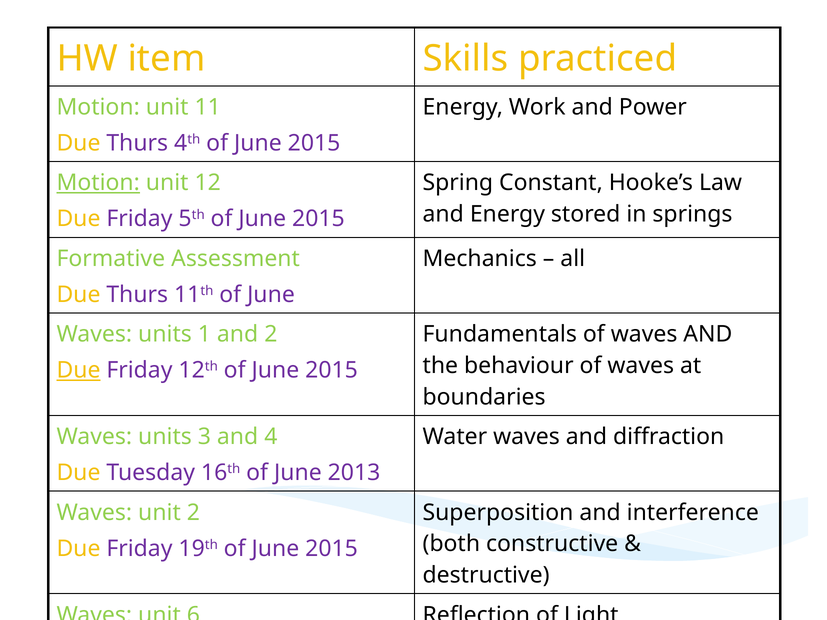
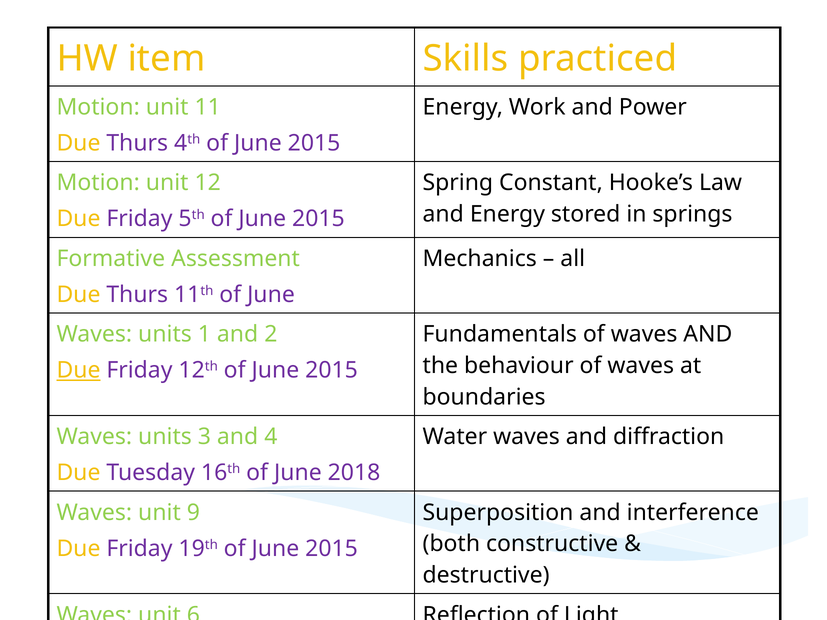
Motion at (98, 183) underline: present -> none
2013: 2013 -> 2018
unit 2: 2 -> 9
